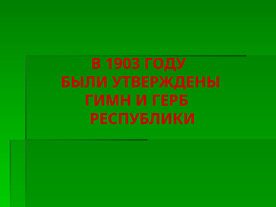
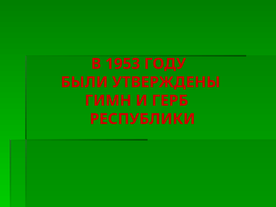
1903: 1903 -> 1953
